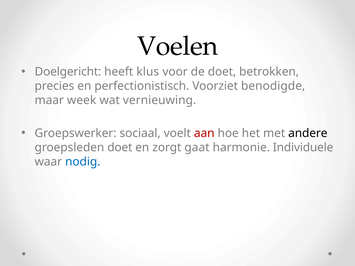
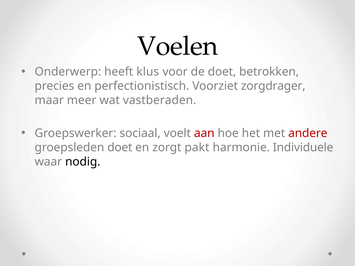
Doelgericht: Doelgericht -> Onderwerp
benodigde: benodigde -> zorgdrager
week: week -> meer
vernieuwing: vernieuwing -> vastberaden
andere colour: black -> red
gaat: gaat -> pakt
nodig colour: blue -> black
